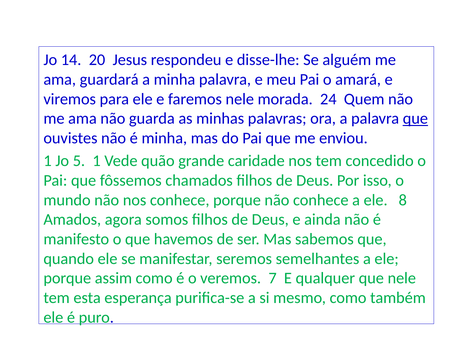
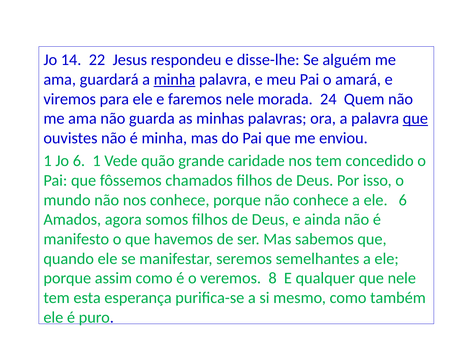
20: 20 -> 22
minha at (174, 79) underline: none -> present
Jo 5: 5 -> 6
ele 8: 8 -> 6
7: 7 -> 8
